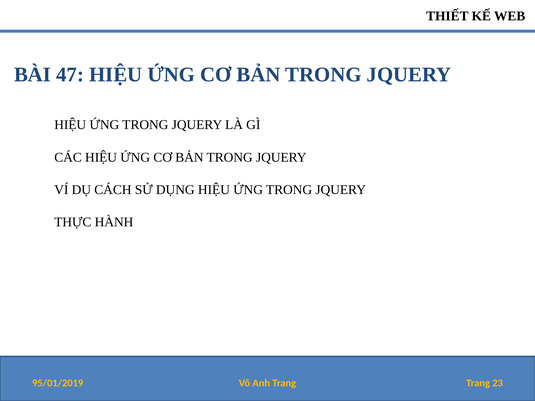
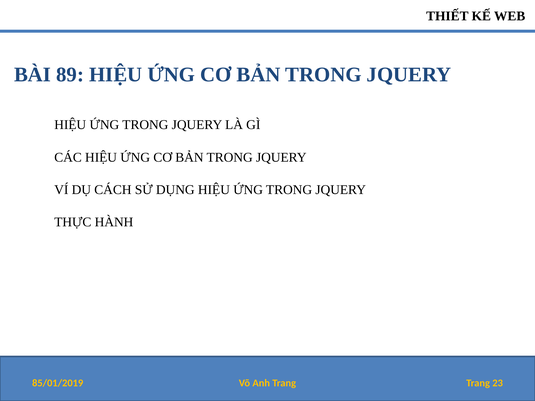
47: 47 -> 89
95/01/2019: 95/01/2019 -> 85/01/2019
